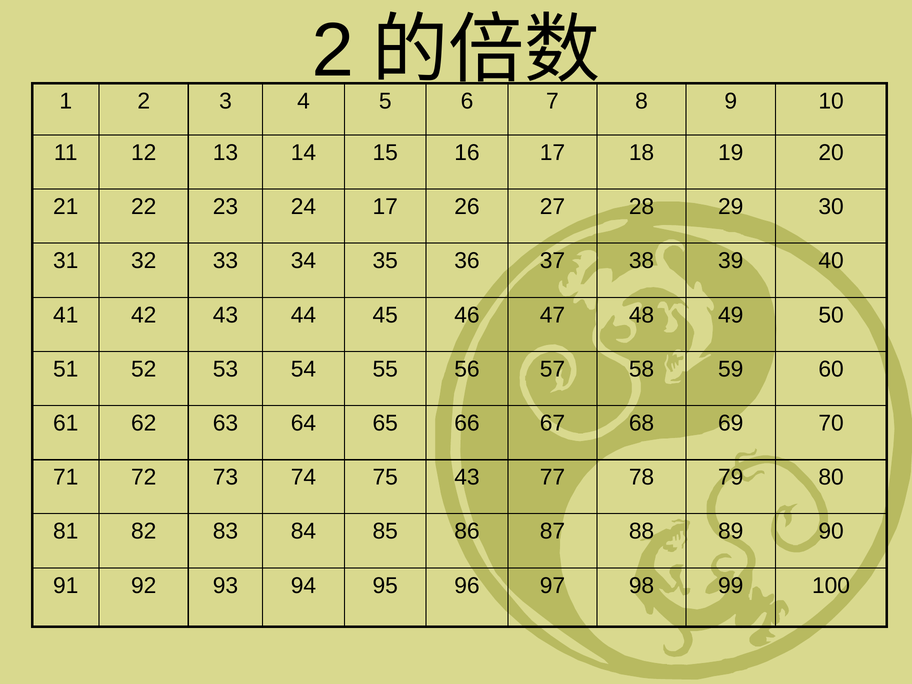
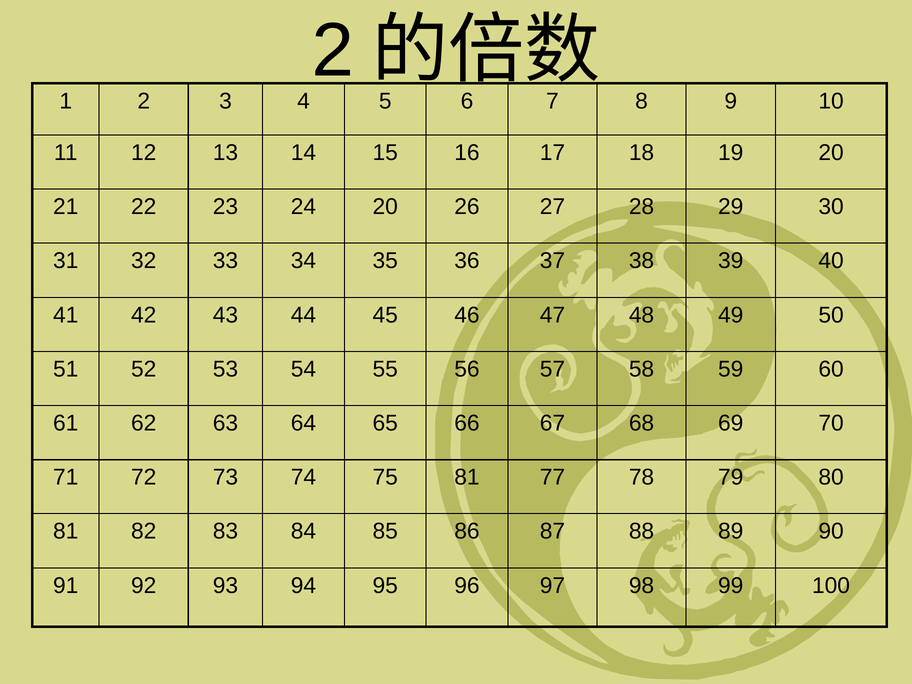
24 17: 17 -> 20
75 43: 43 -> 81
